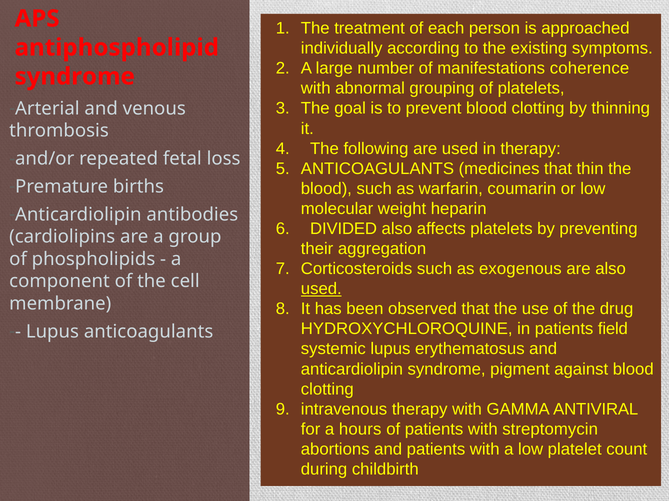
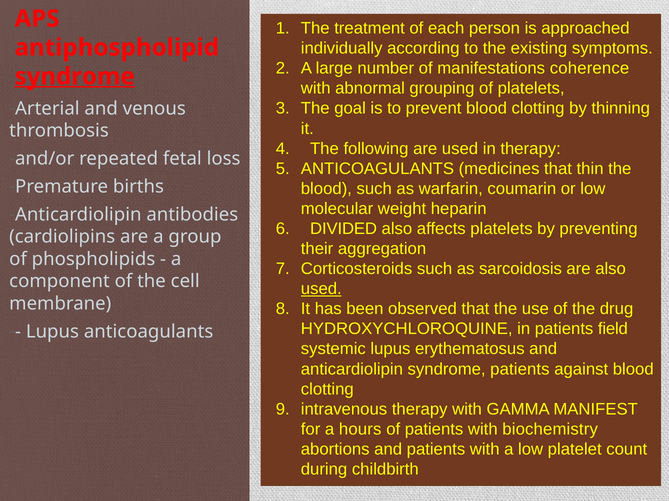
syndrome at (75, 77) underline: none -> present
exogenous: exogenous -> sarcoidosis
syndrome pigment: pigment -> patients
ANTIVIRAL: ANTIVIRAL -> MANIFEST
streptomycin: streptomycin -> biochemistry
